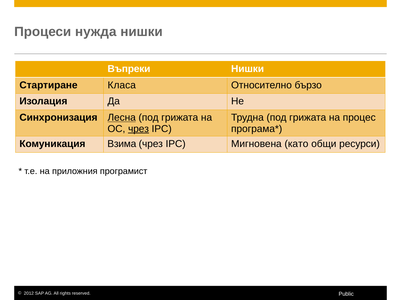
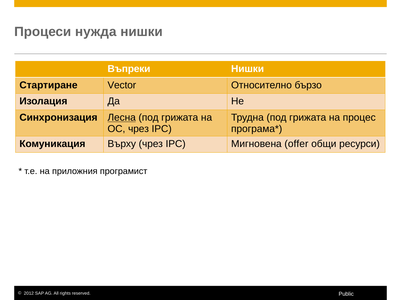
Класа: Класа -> Vector
чрез at (139, 129) underline: present -> none
Взима: Взима -> Върху
като: като -> offer
